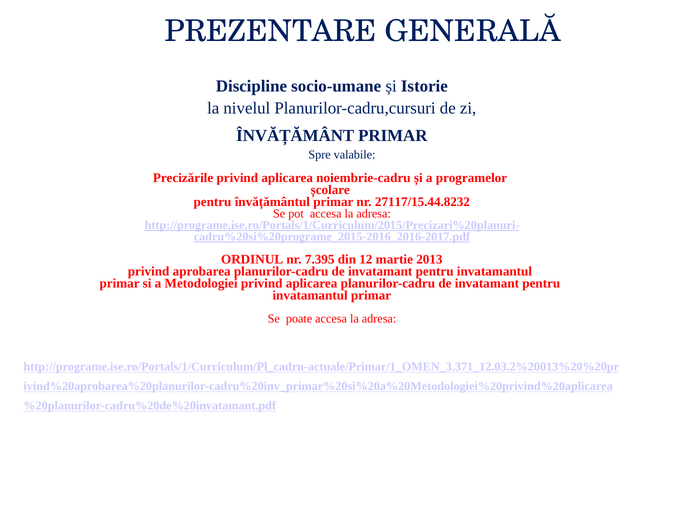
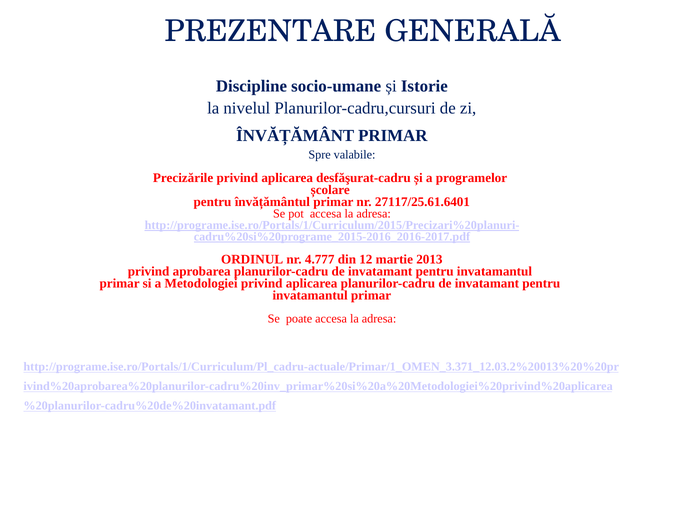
noiembrie-cadru: noiembrie-cadru -> desfăşurat-cadru
27117/15.44.8232: 27117/15.44.8232 -> 27117/25.61.6401
7.395: 7.395 -> 4.777
